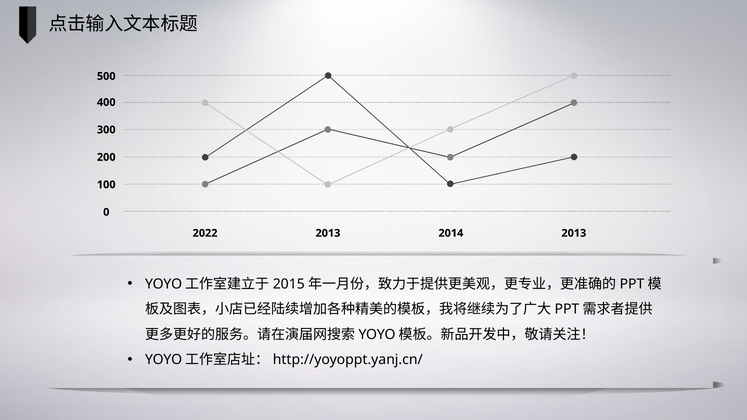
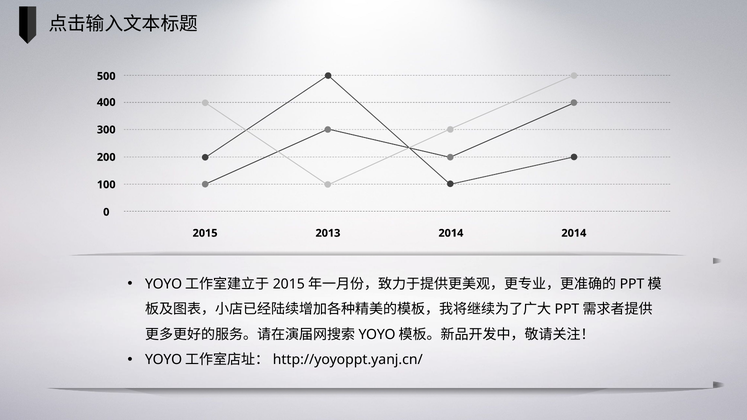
2022: 2022 -> 2015
2014 2013: 2013 -> 2014
